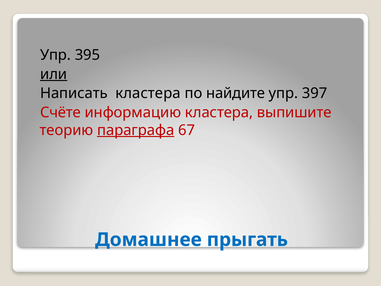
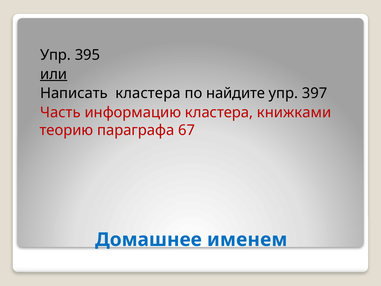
Счёте: Счёте -> Часть
выпишите: выпишите -> книжками
параграфа underline: present -> none
прыгать: прыгать -> именем
